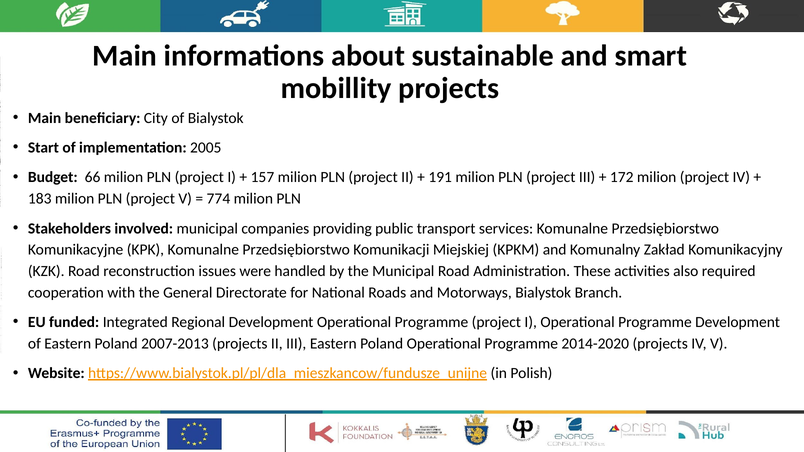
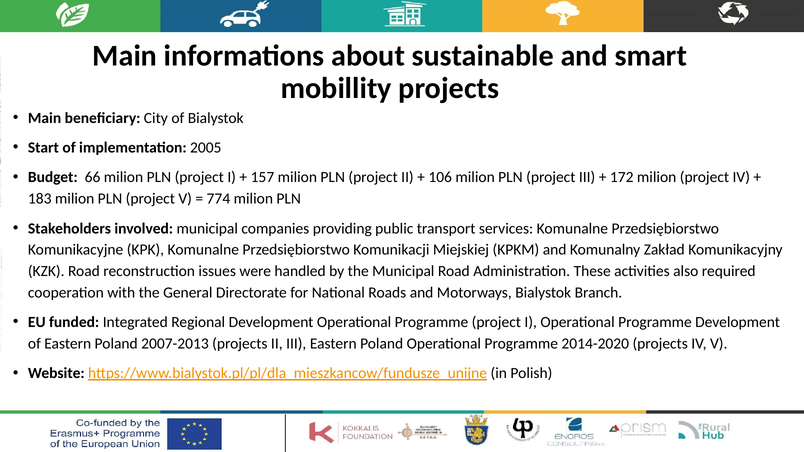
191: 191 -> 106
